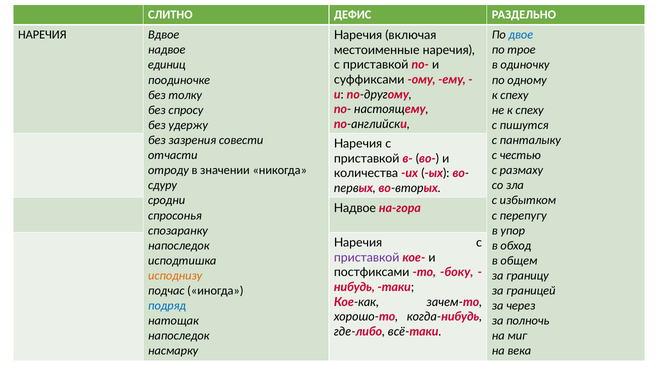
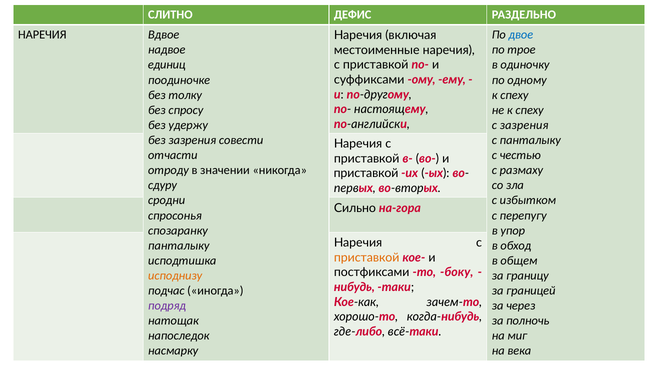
с пишутся: пишутся -> зазрения
количества at (366, 173): количества -> приставкой
Надвое at (355, 208): Надвое -> Сильно
напоследок at (179, 246): напоследок -> панталыку
приставкой at (367, 258) colour: purple -> orange
подряд colour: blue -> purple
